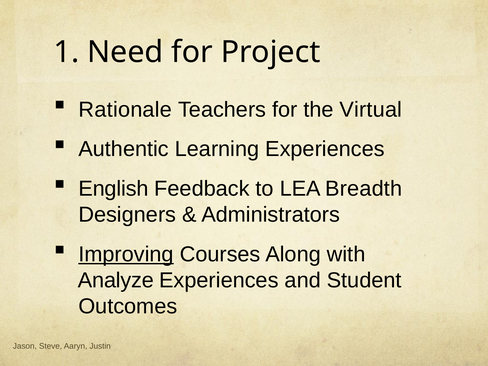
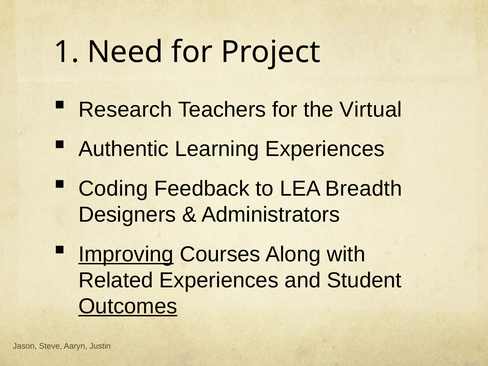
Rationale: Rationale -> Research
English: English -> Coding
Analyze: Analyze -> Related
Outcomes underline: none -> present
